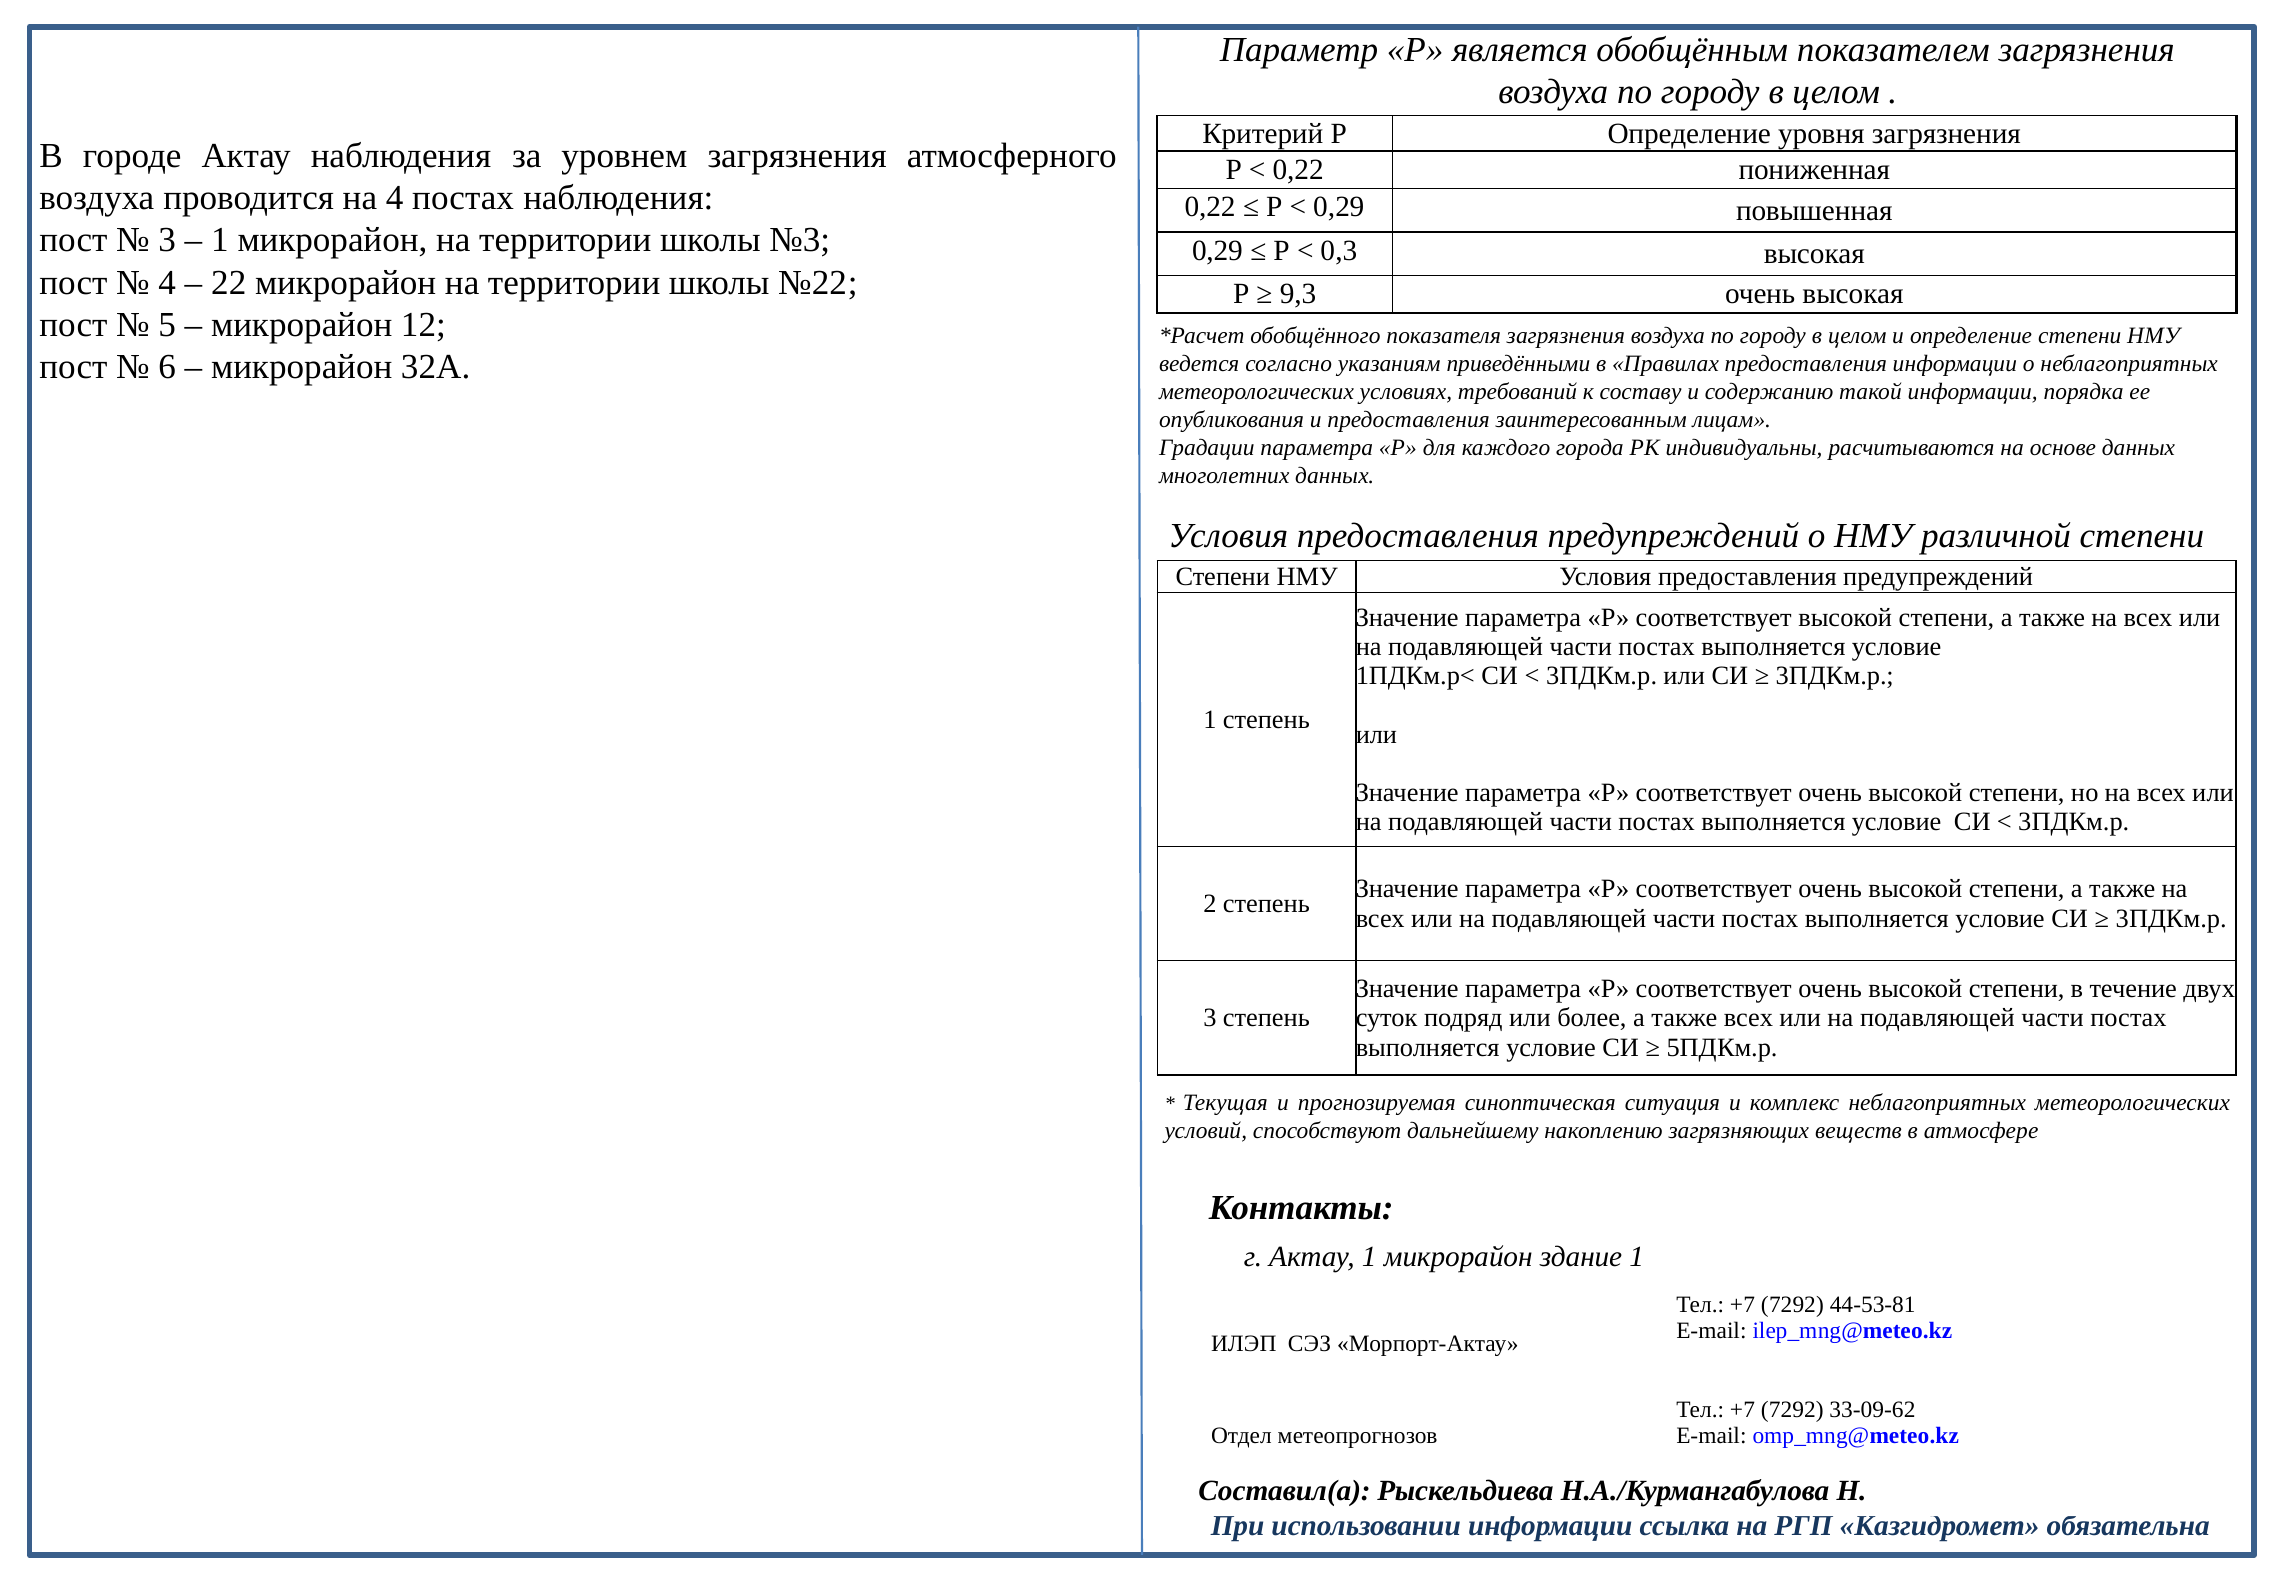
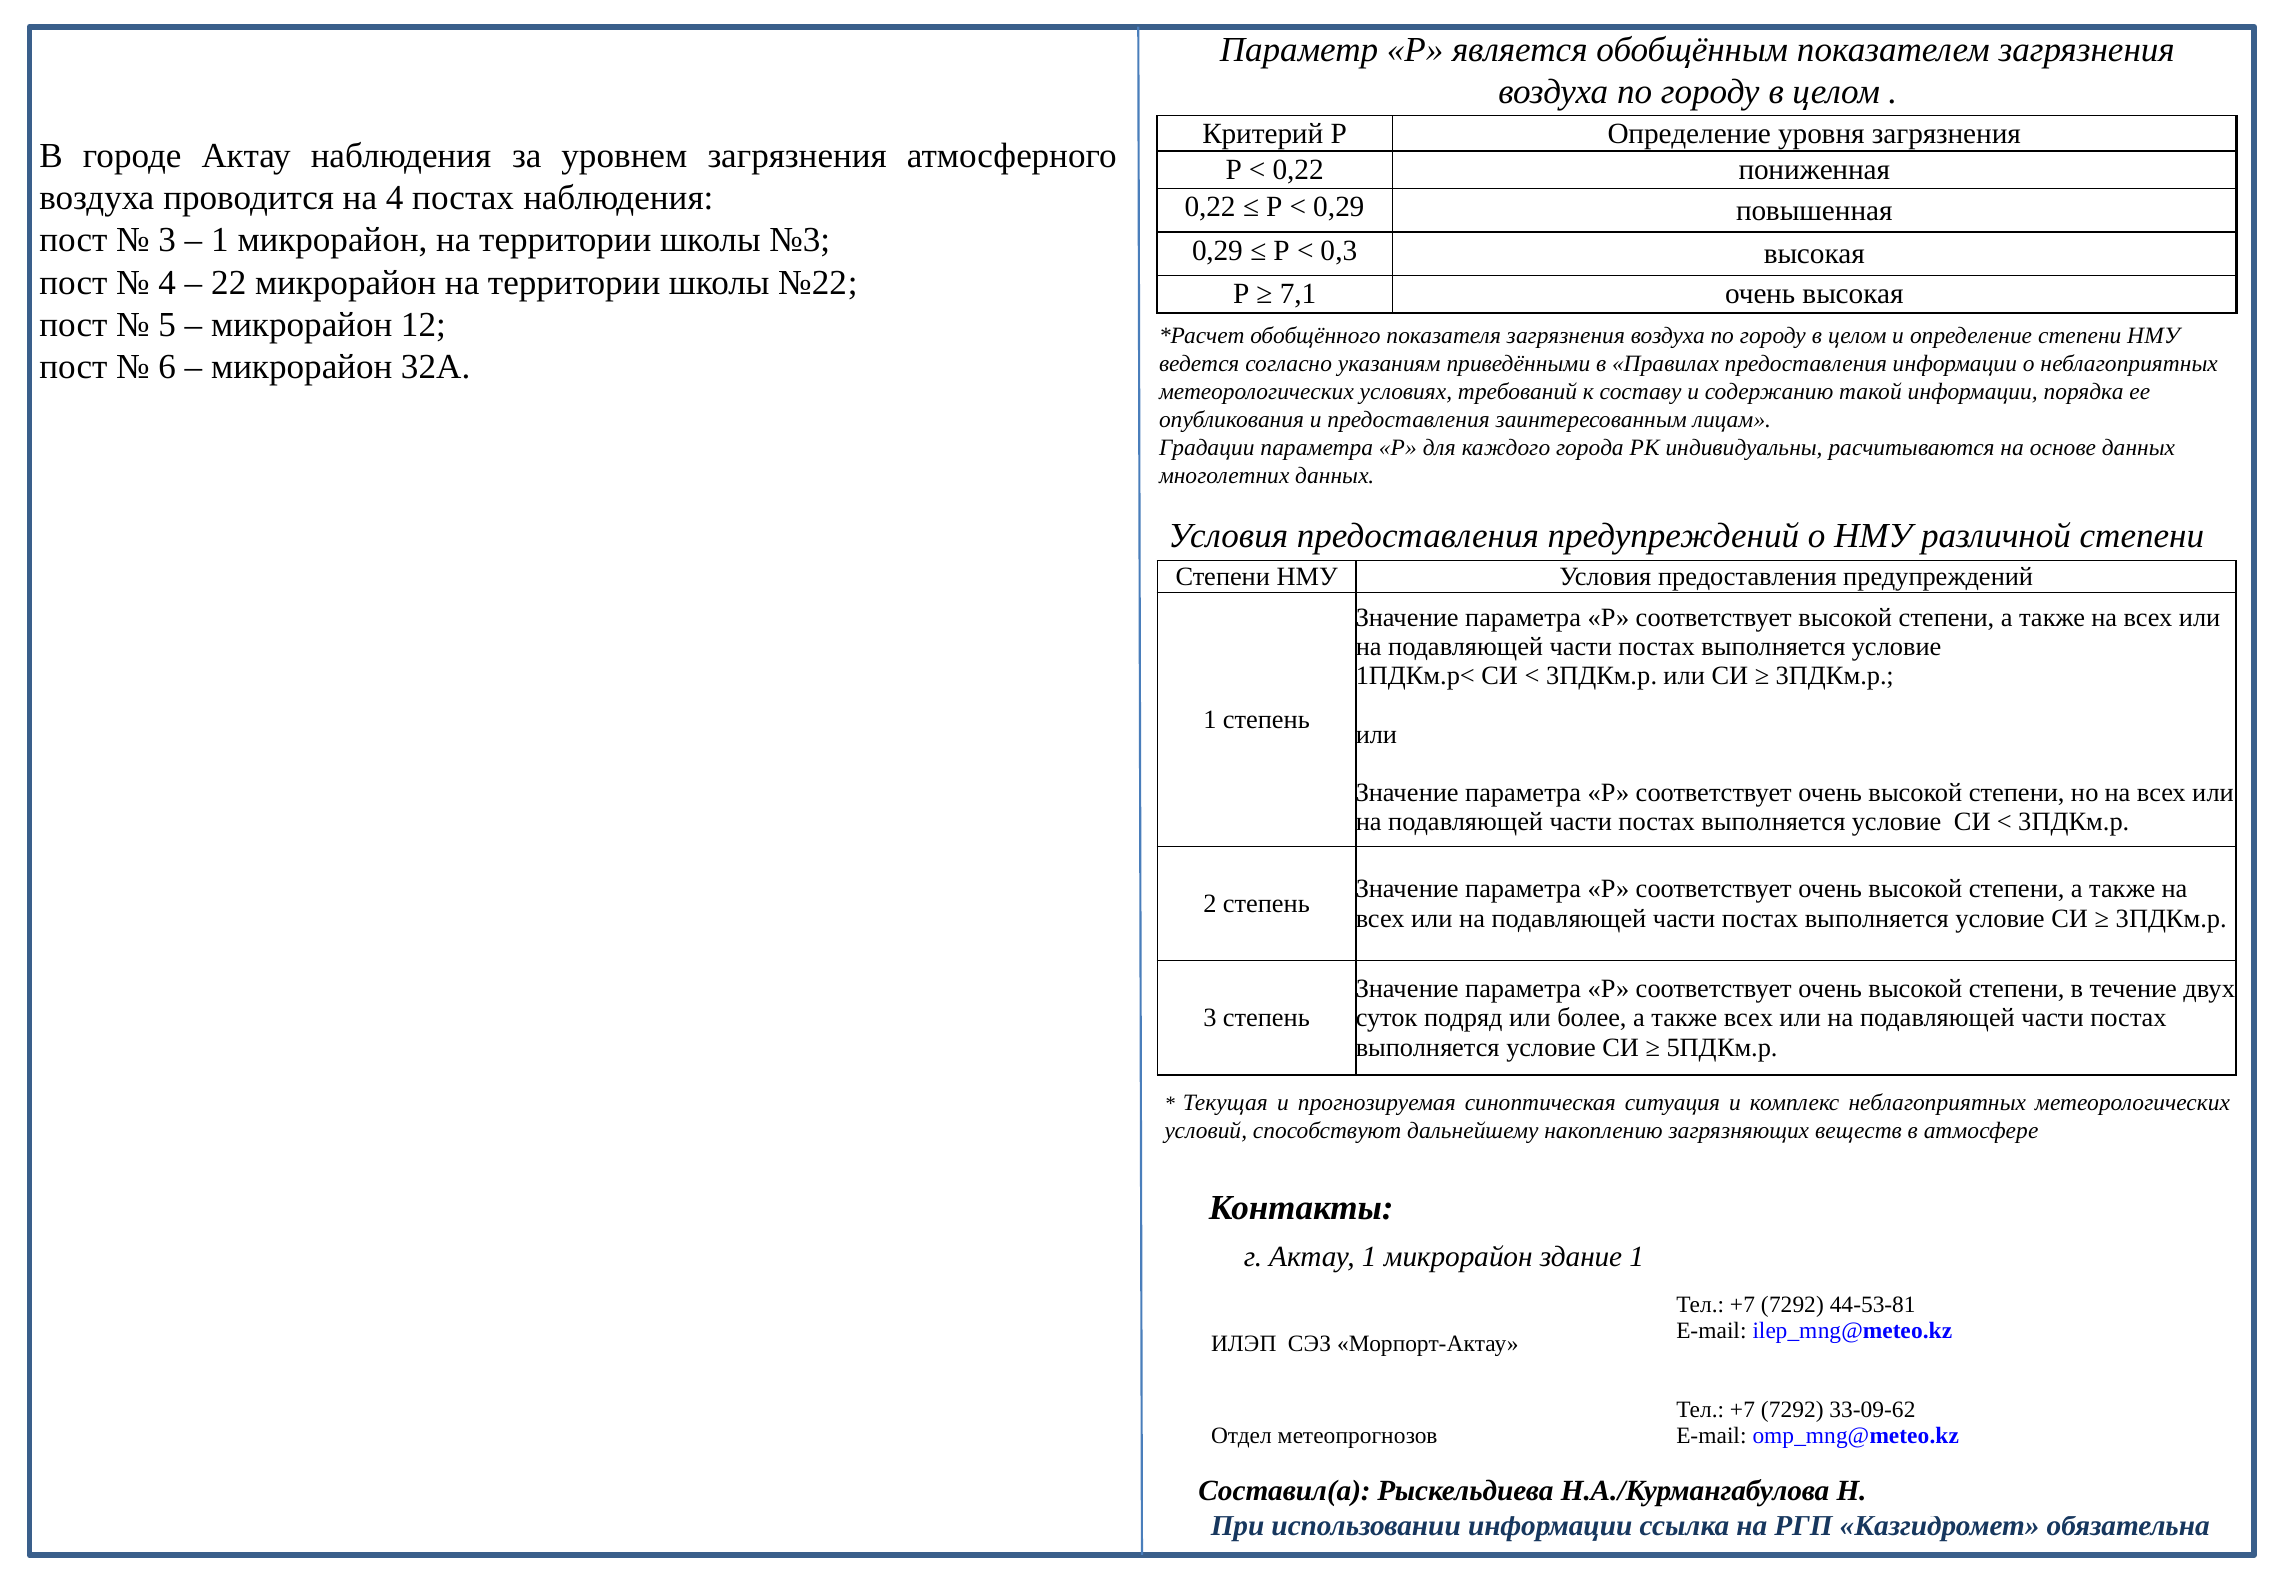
9,3: 9,3 -> 7,1
